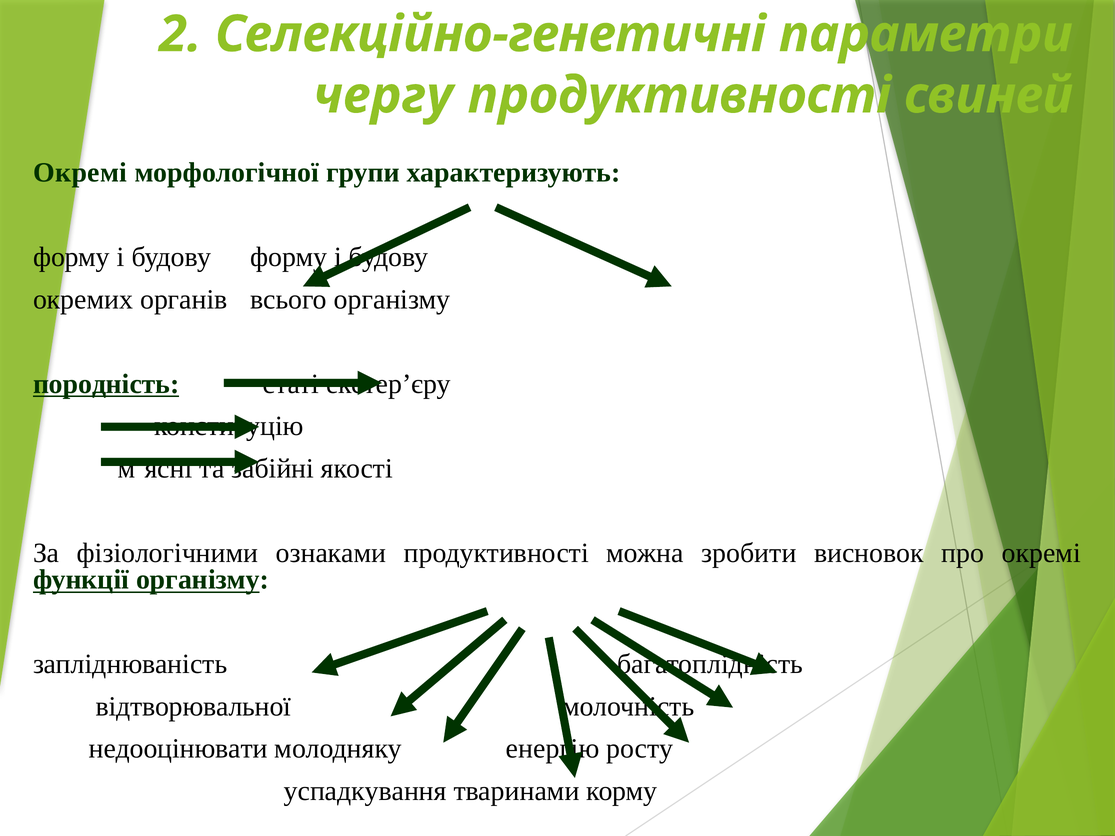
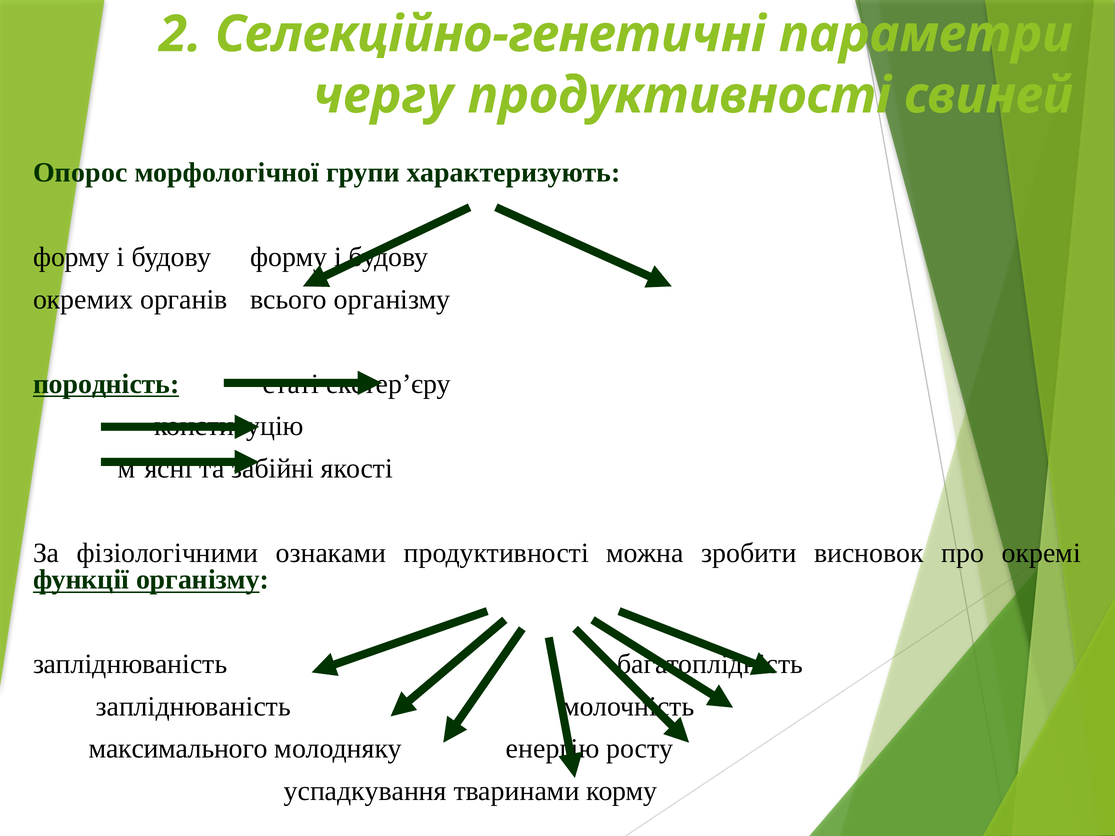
Окремі at (80, 173): Окремі -> Опорос
відтворювальної at (193, 707): відтворювальної -> запліднюваність
недооцінювати: недооцінювати -> максимального
